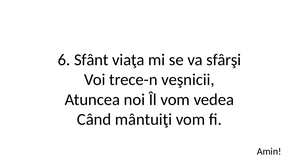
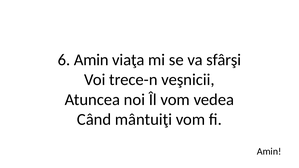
6 Sfânt: Sfânt -> Amin
